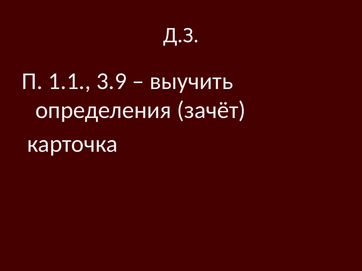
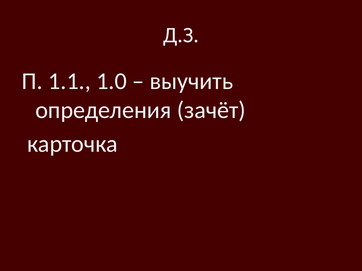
3.9: 3.9 -> 1.0
